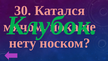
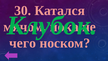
нету: нету -> чего
